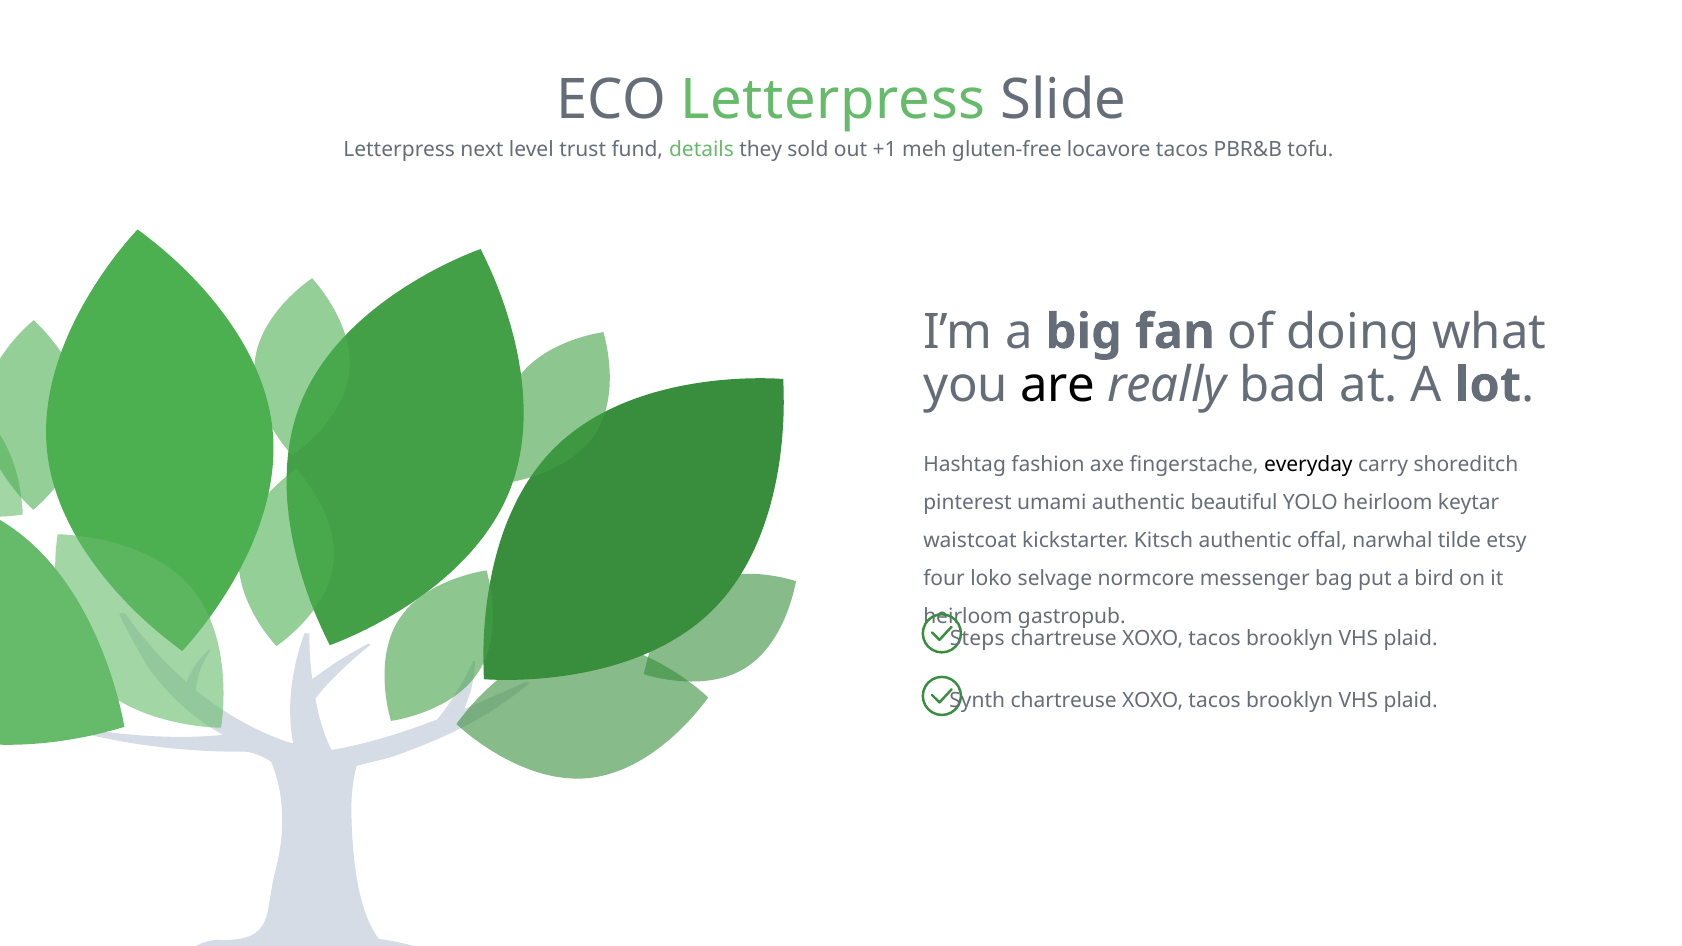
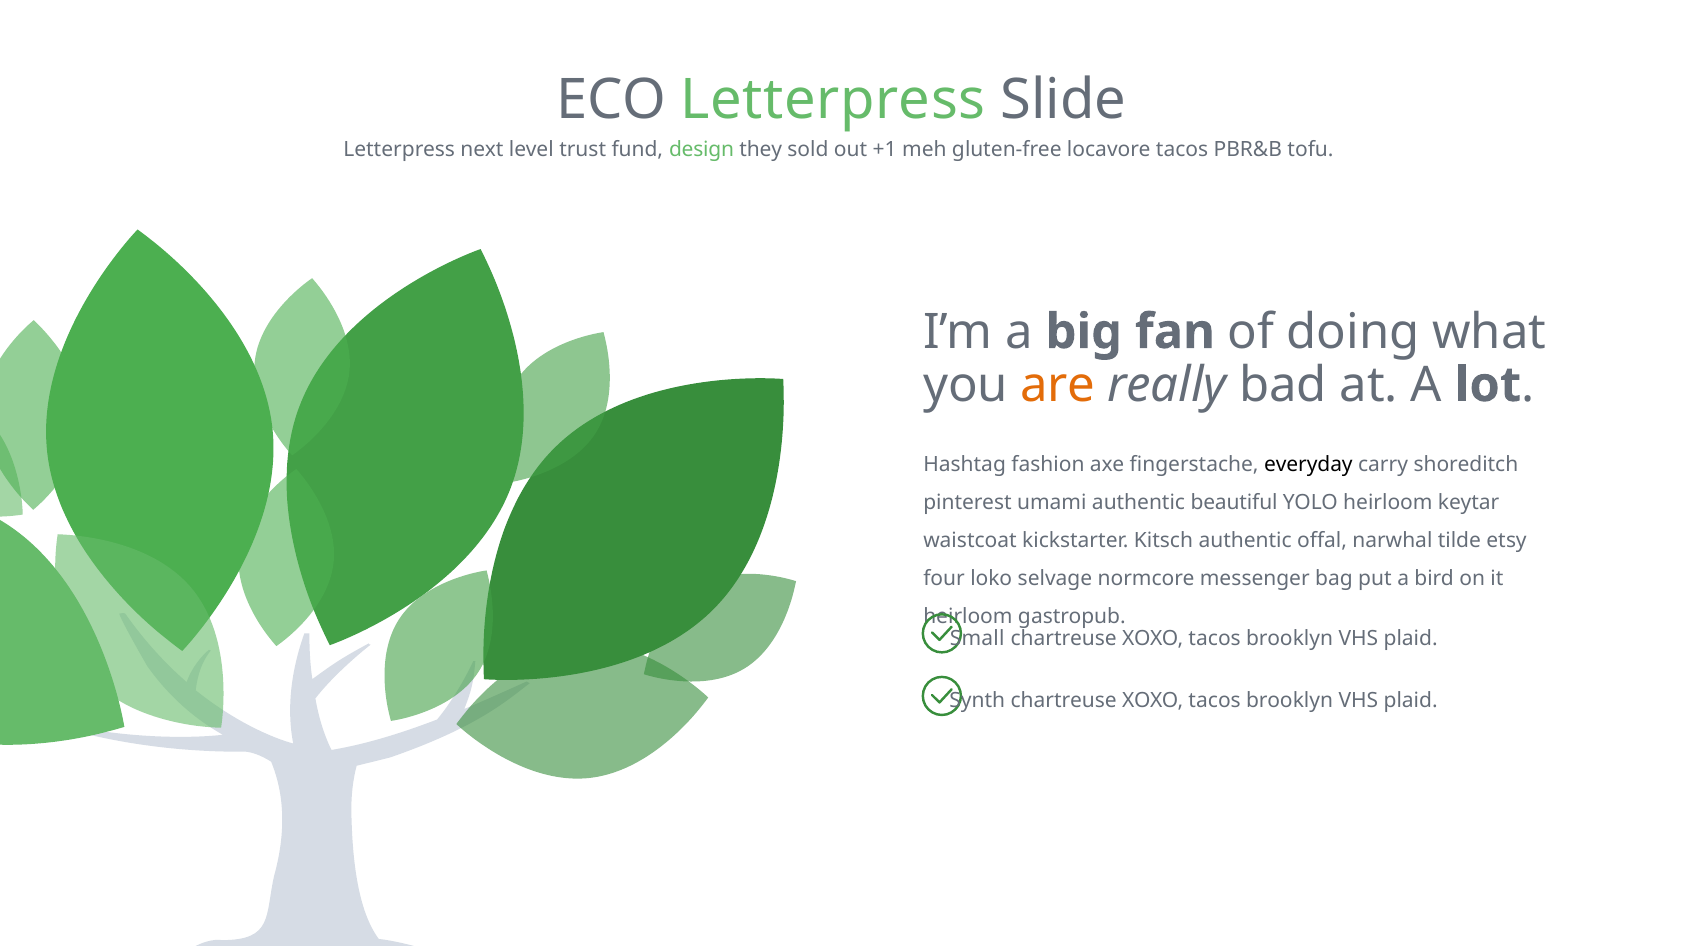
details: details -> design
are colour: black -> orange
Steps: Steps -> Small
